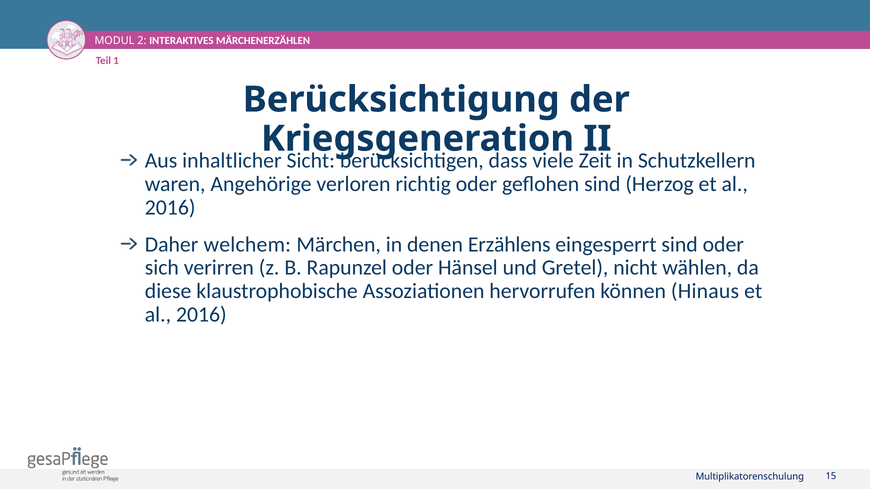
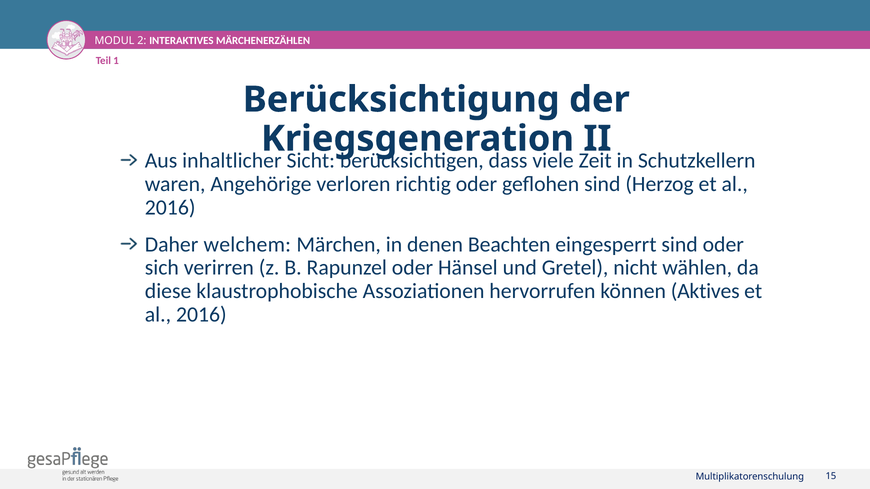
Erzählens: Erzählens -> Beachten
Hinaus: Hinaus -> Aktives
